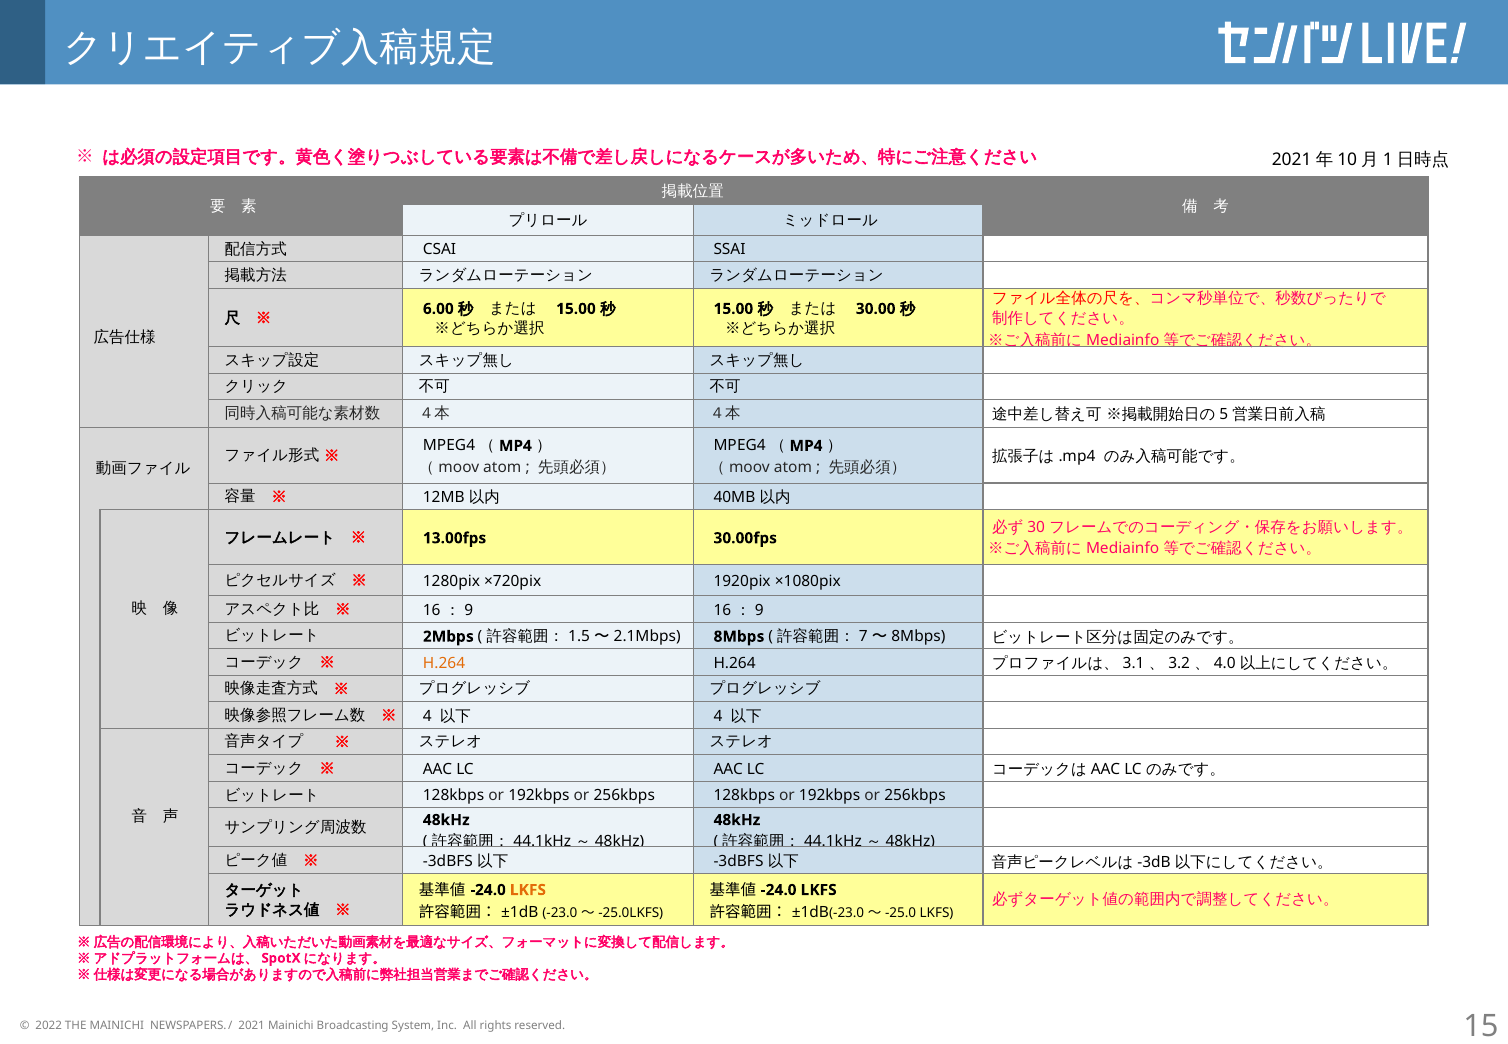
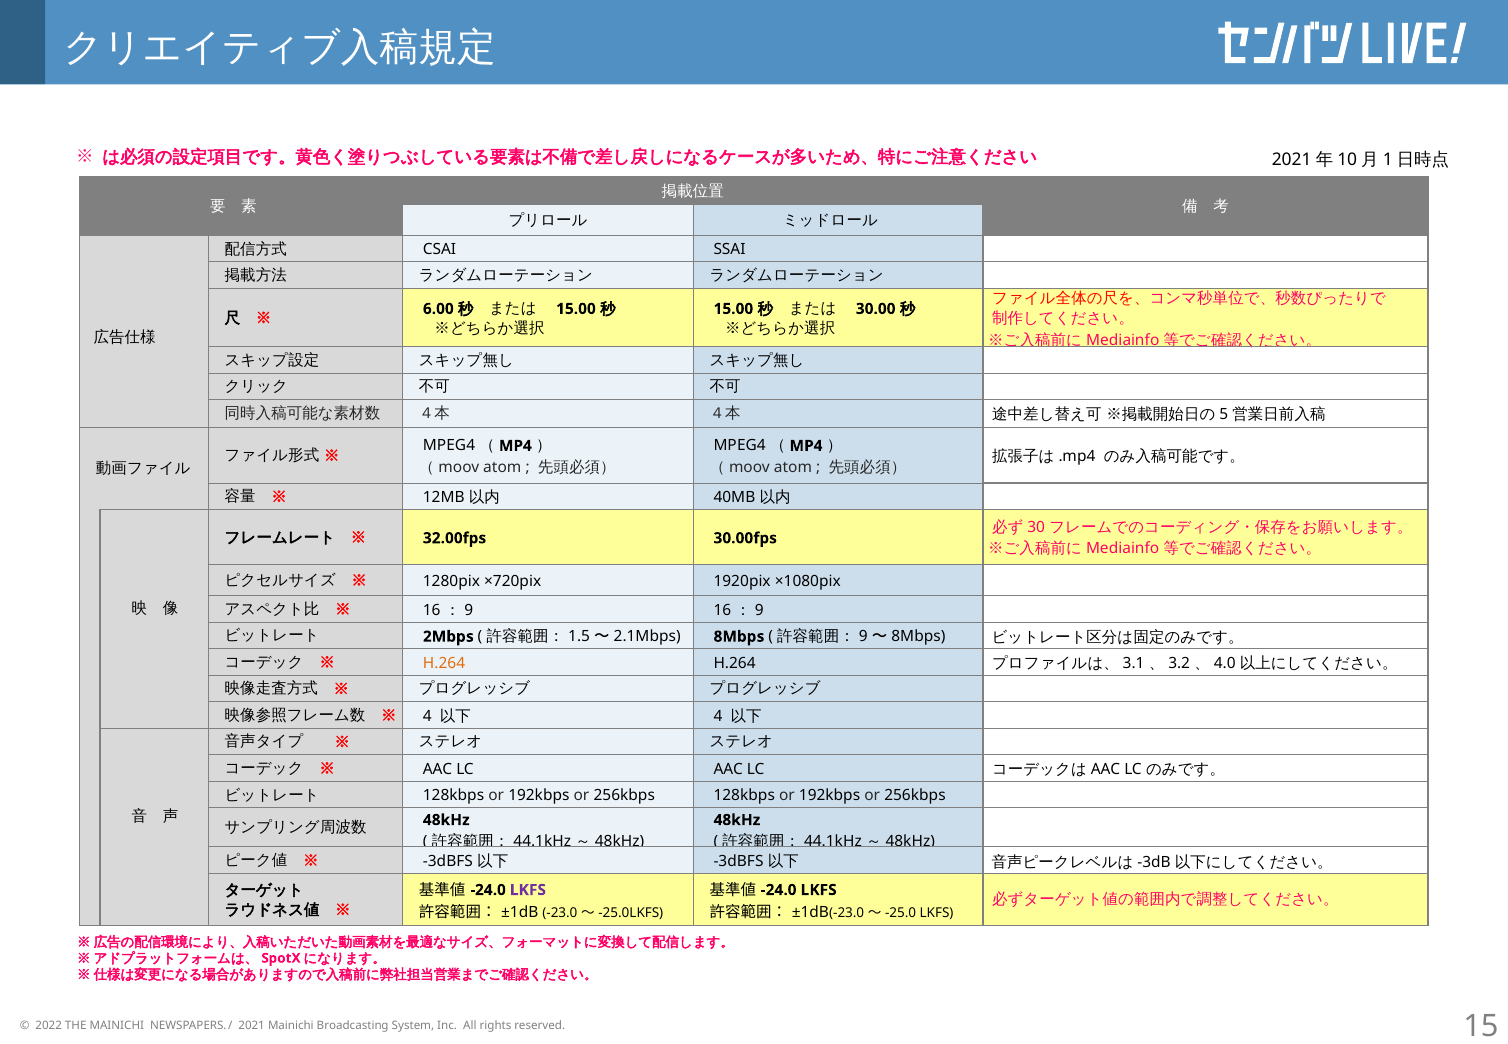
13.00fps: 13.00fps -> 32.00fps
7 at (863, 637): 7 -> 9
LKFS at (528, 890) colour: orange -> purple
